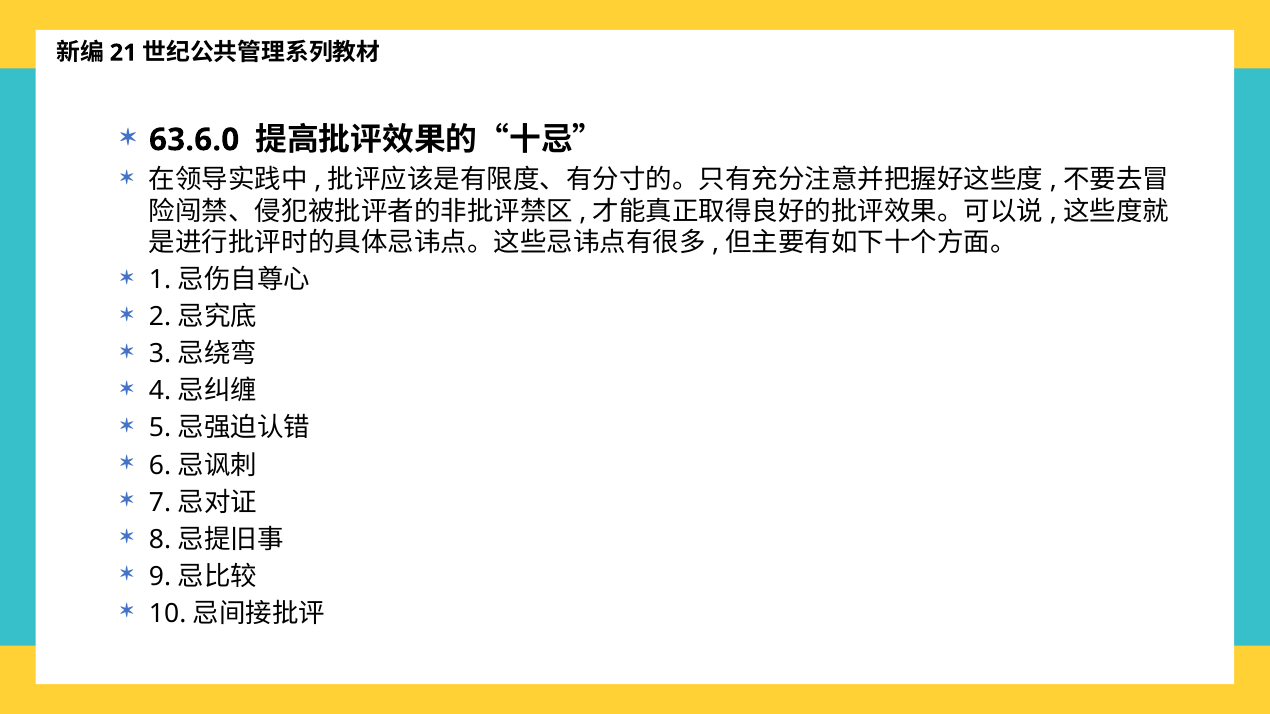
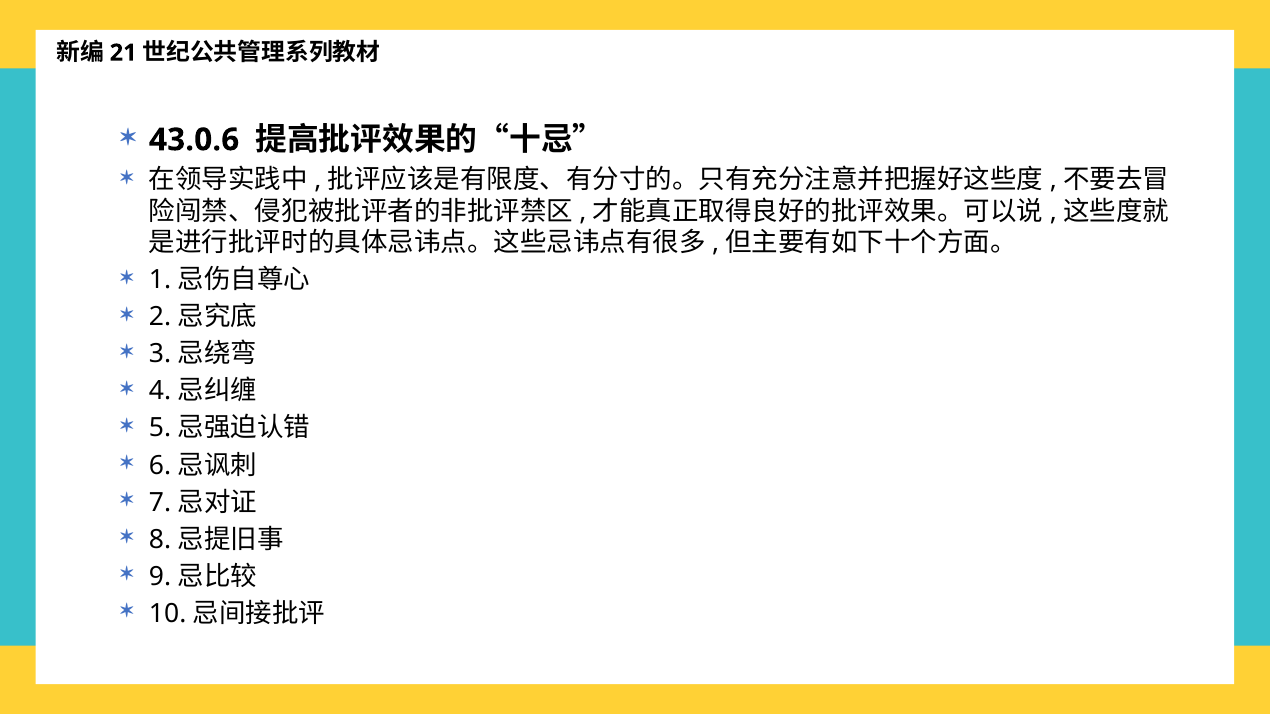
63.6.0: 63.6.0 -> 43.0.6
